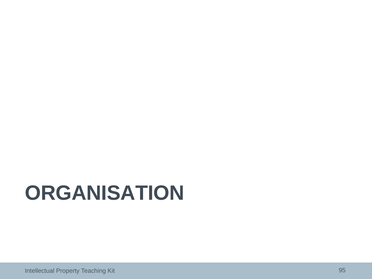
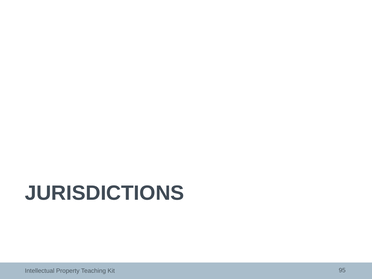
ORGANISATION: ORGANISATION -> JURISDICTIONS
